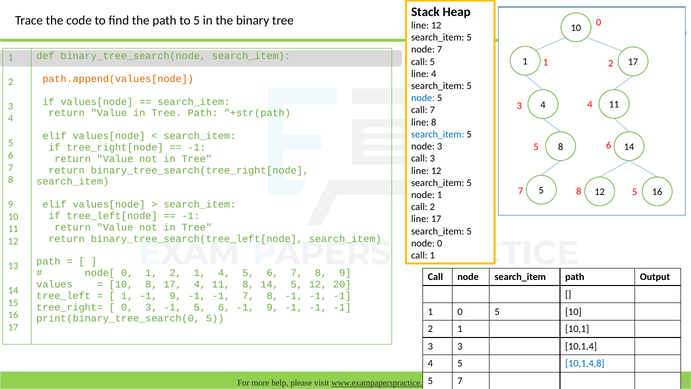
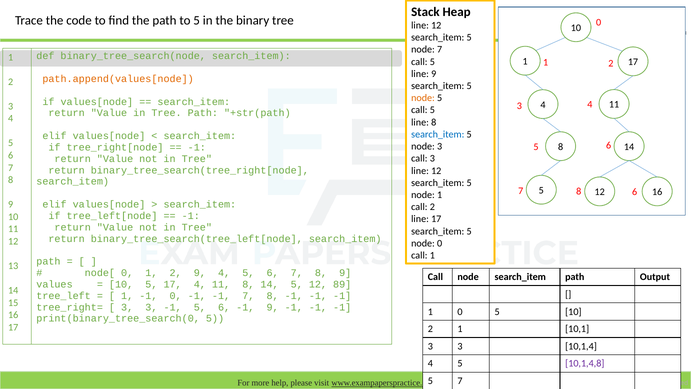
line 4: 4 -> 9
node at (423, 98) colour: blue -> orange
7 at (432, 110): 7 -> 5
8 5: 5 -> 6
1 2 1: 1 -> 9
10 8: 8 -> 5
20: 20 -> 89
1 -1 9: 9 -> 0
0 at (127, 307): 0 -> 3
10,1,4,8 colour: blue -> purple
